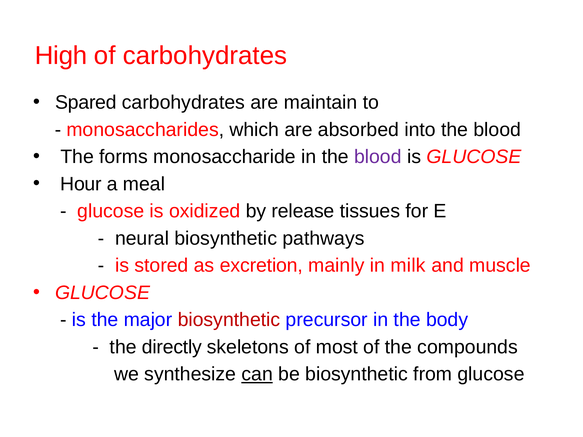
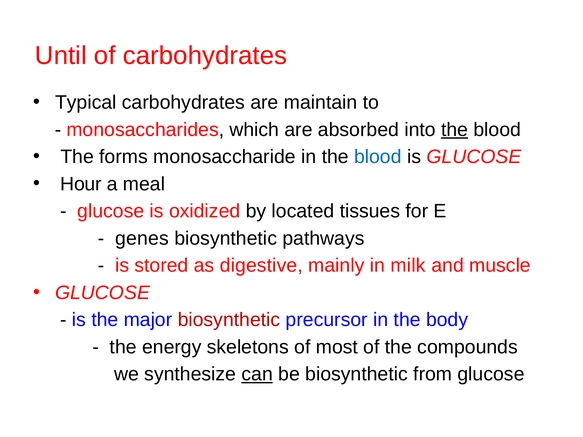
High: High -> Until
Spared: Spared -> Typical
the at (455, 130) underline: none -> present
blood at (378, 157) colour: purple -> blue
release: release -> located
neural: neural -> genes
excretion: excretion -> digestive
directly: directly -> energy
